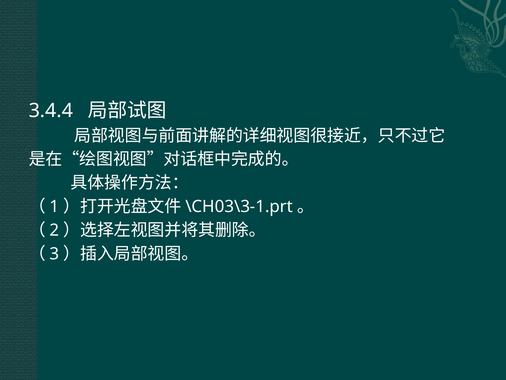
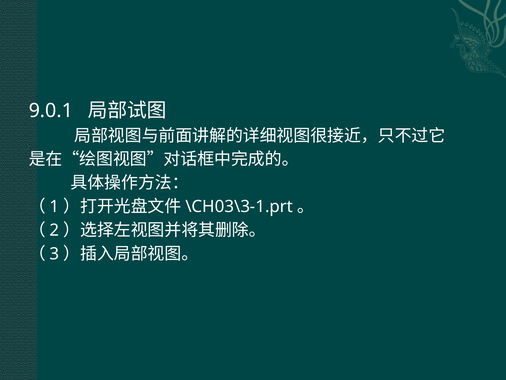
3.4.4: 3.4.4 -> 9.0.1
